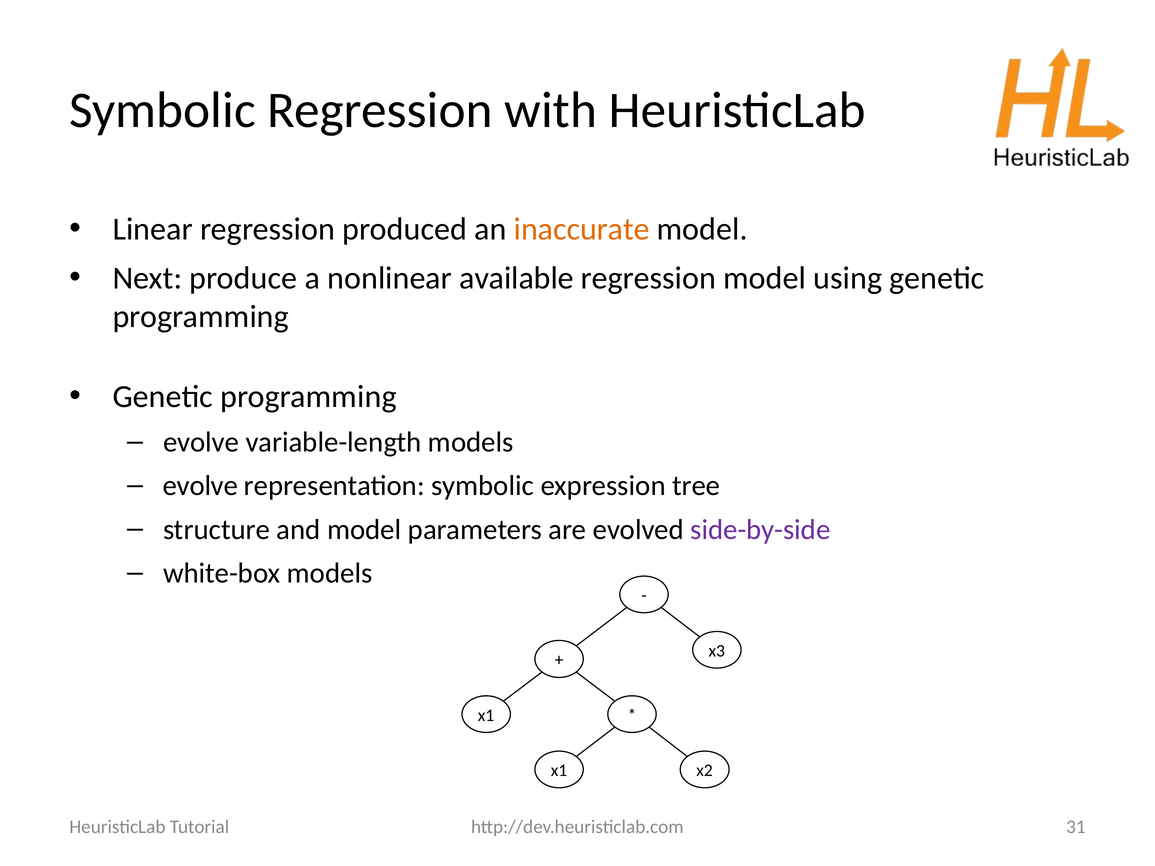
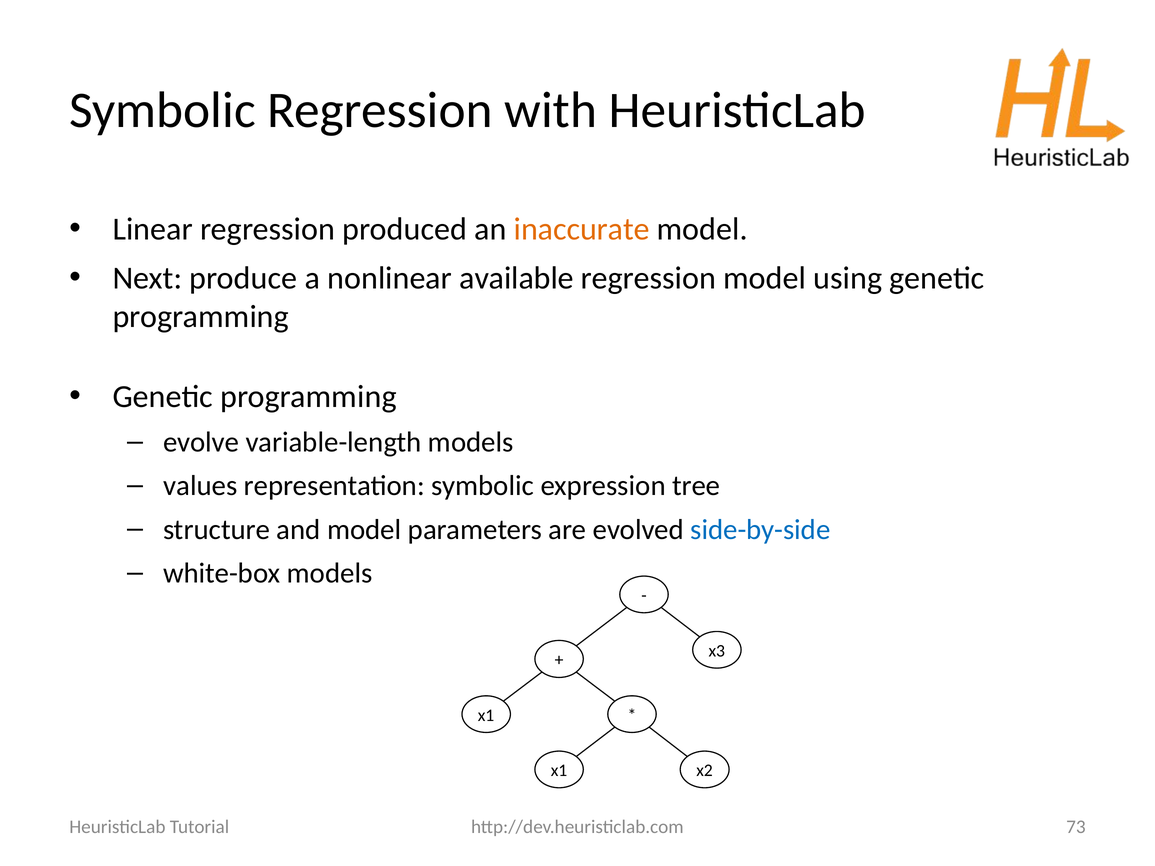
evolve at (200, 486): evolve -> values
side-by-side colour: purple -> blue
31: 31 -> 73
